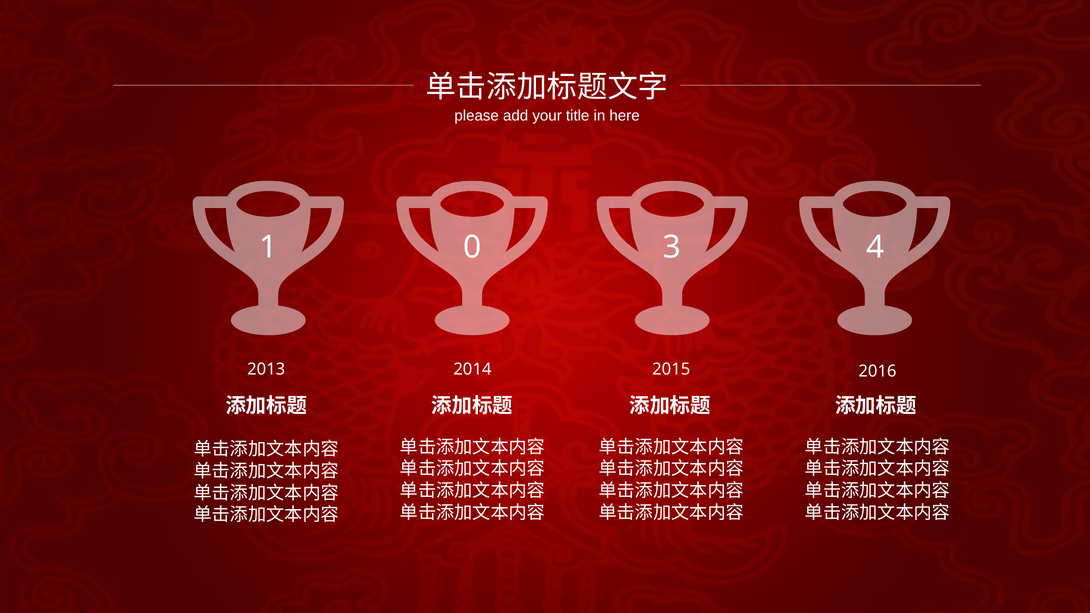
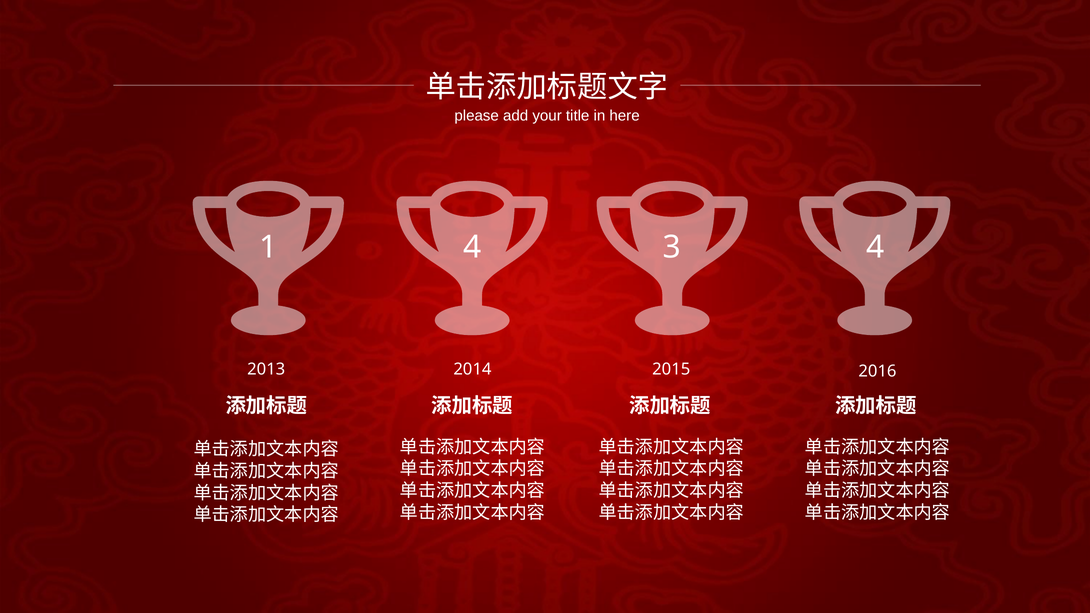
1 0: 0 -> 4
